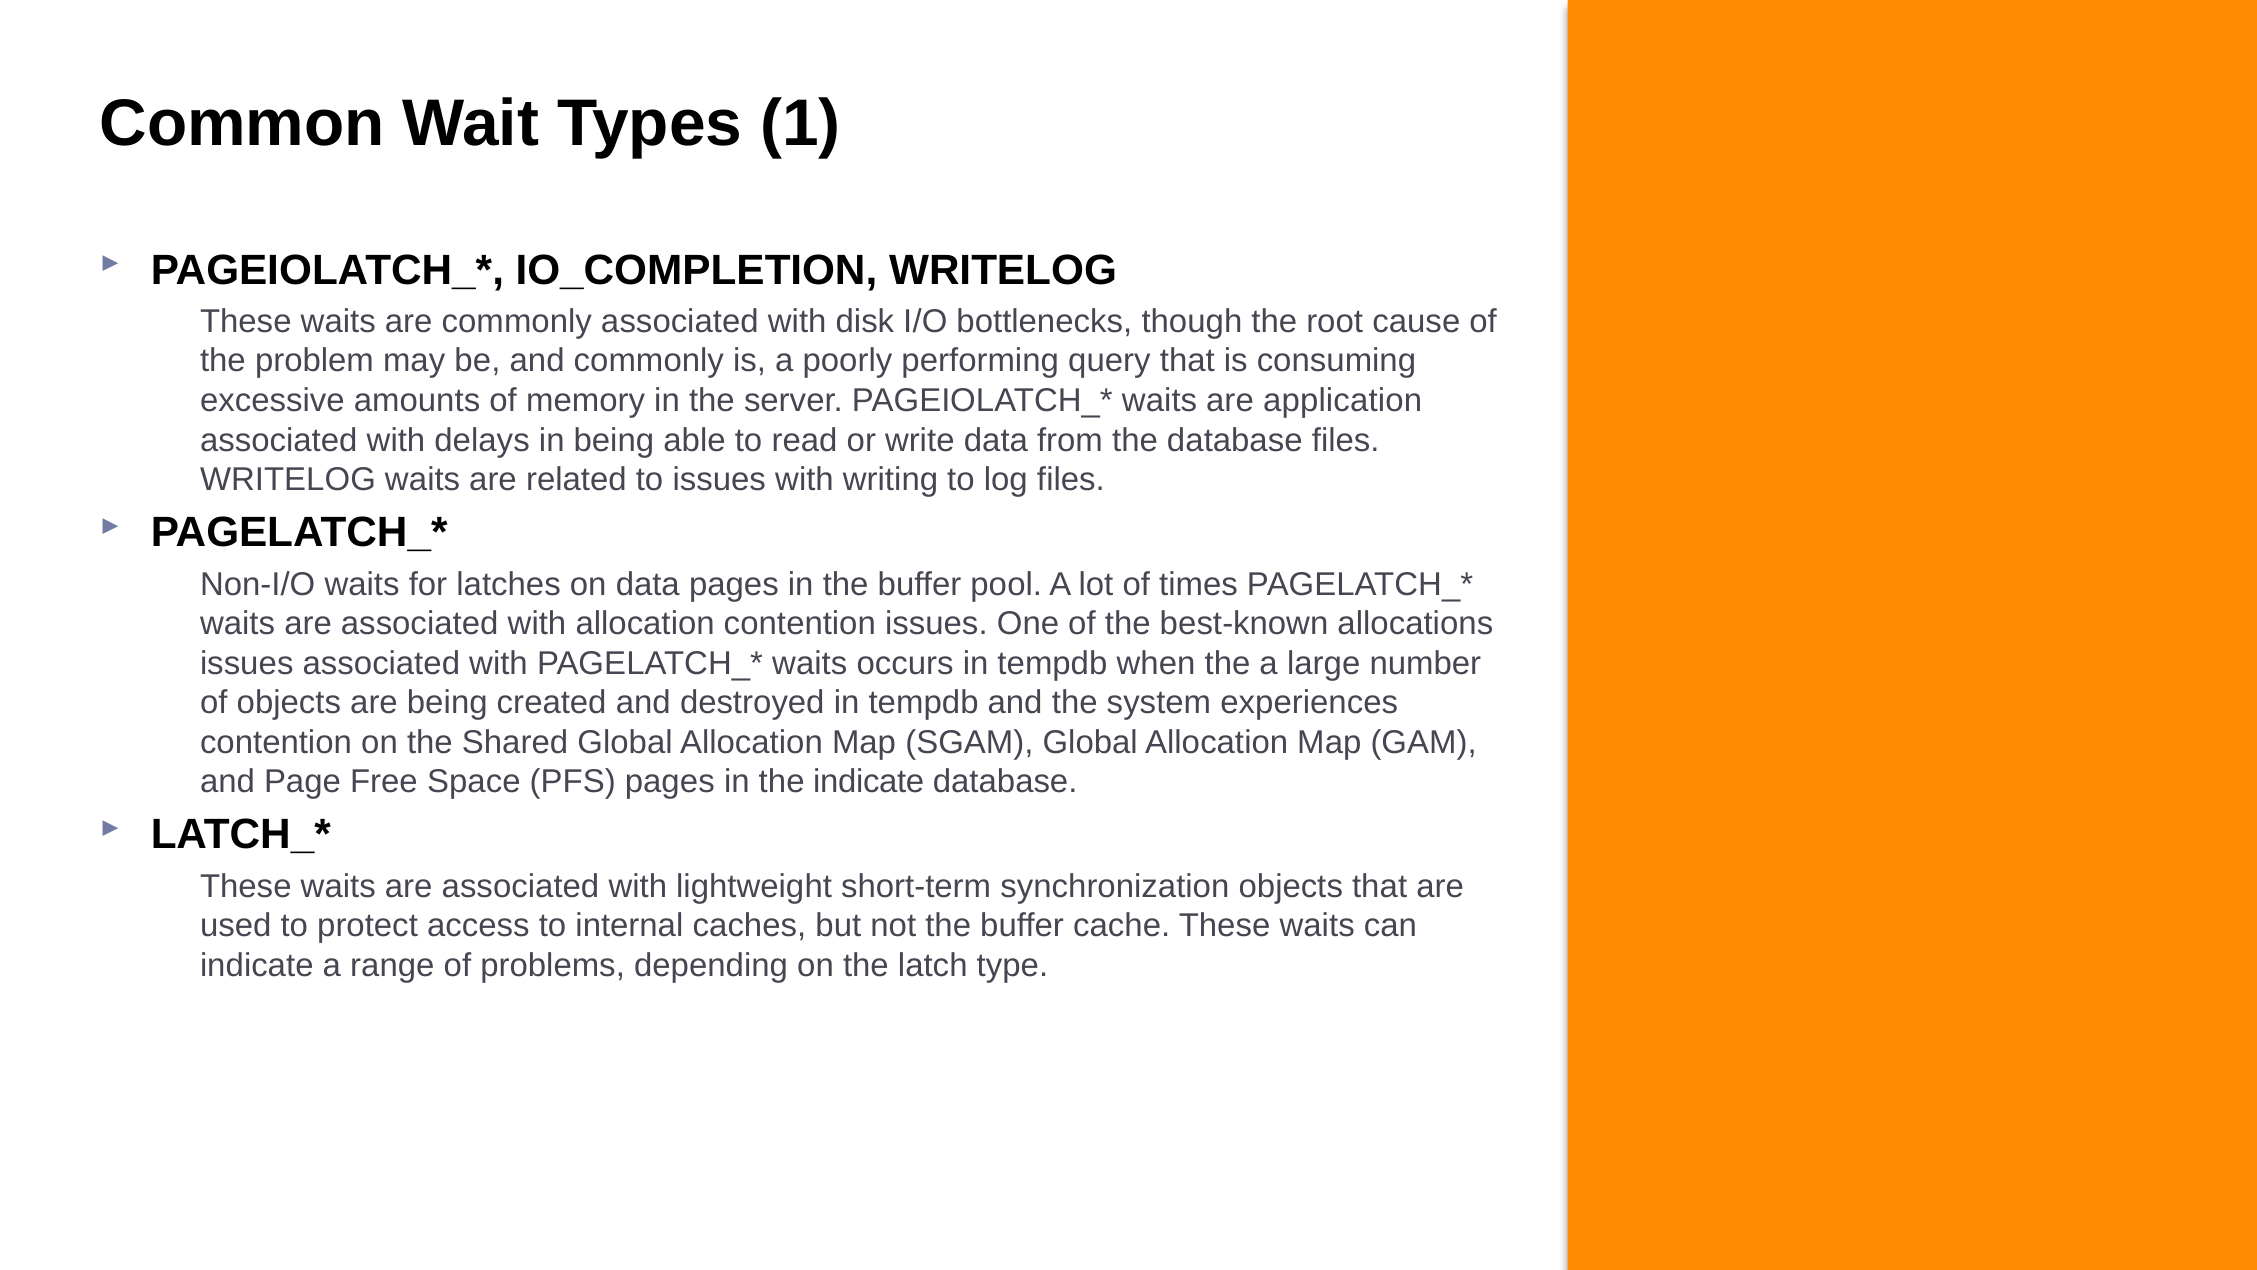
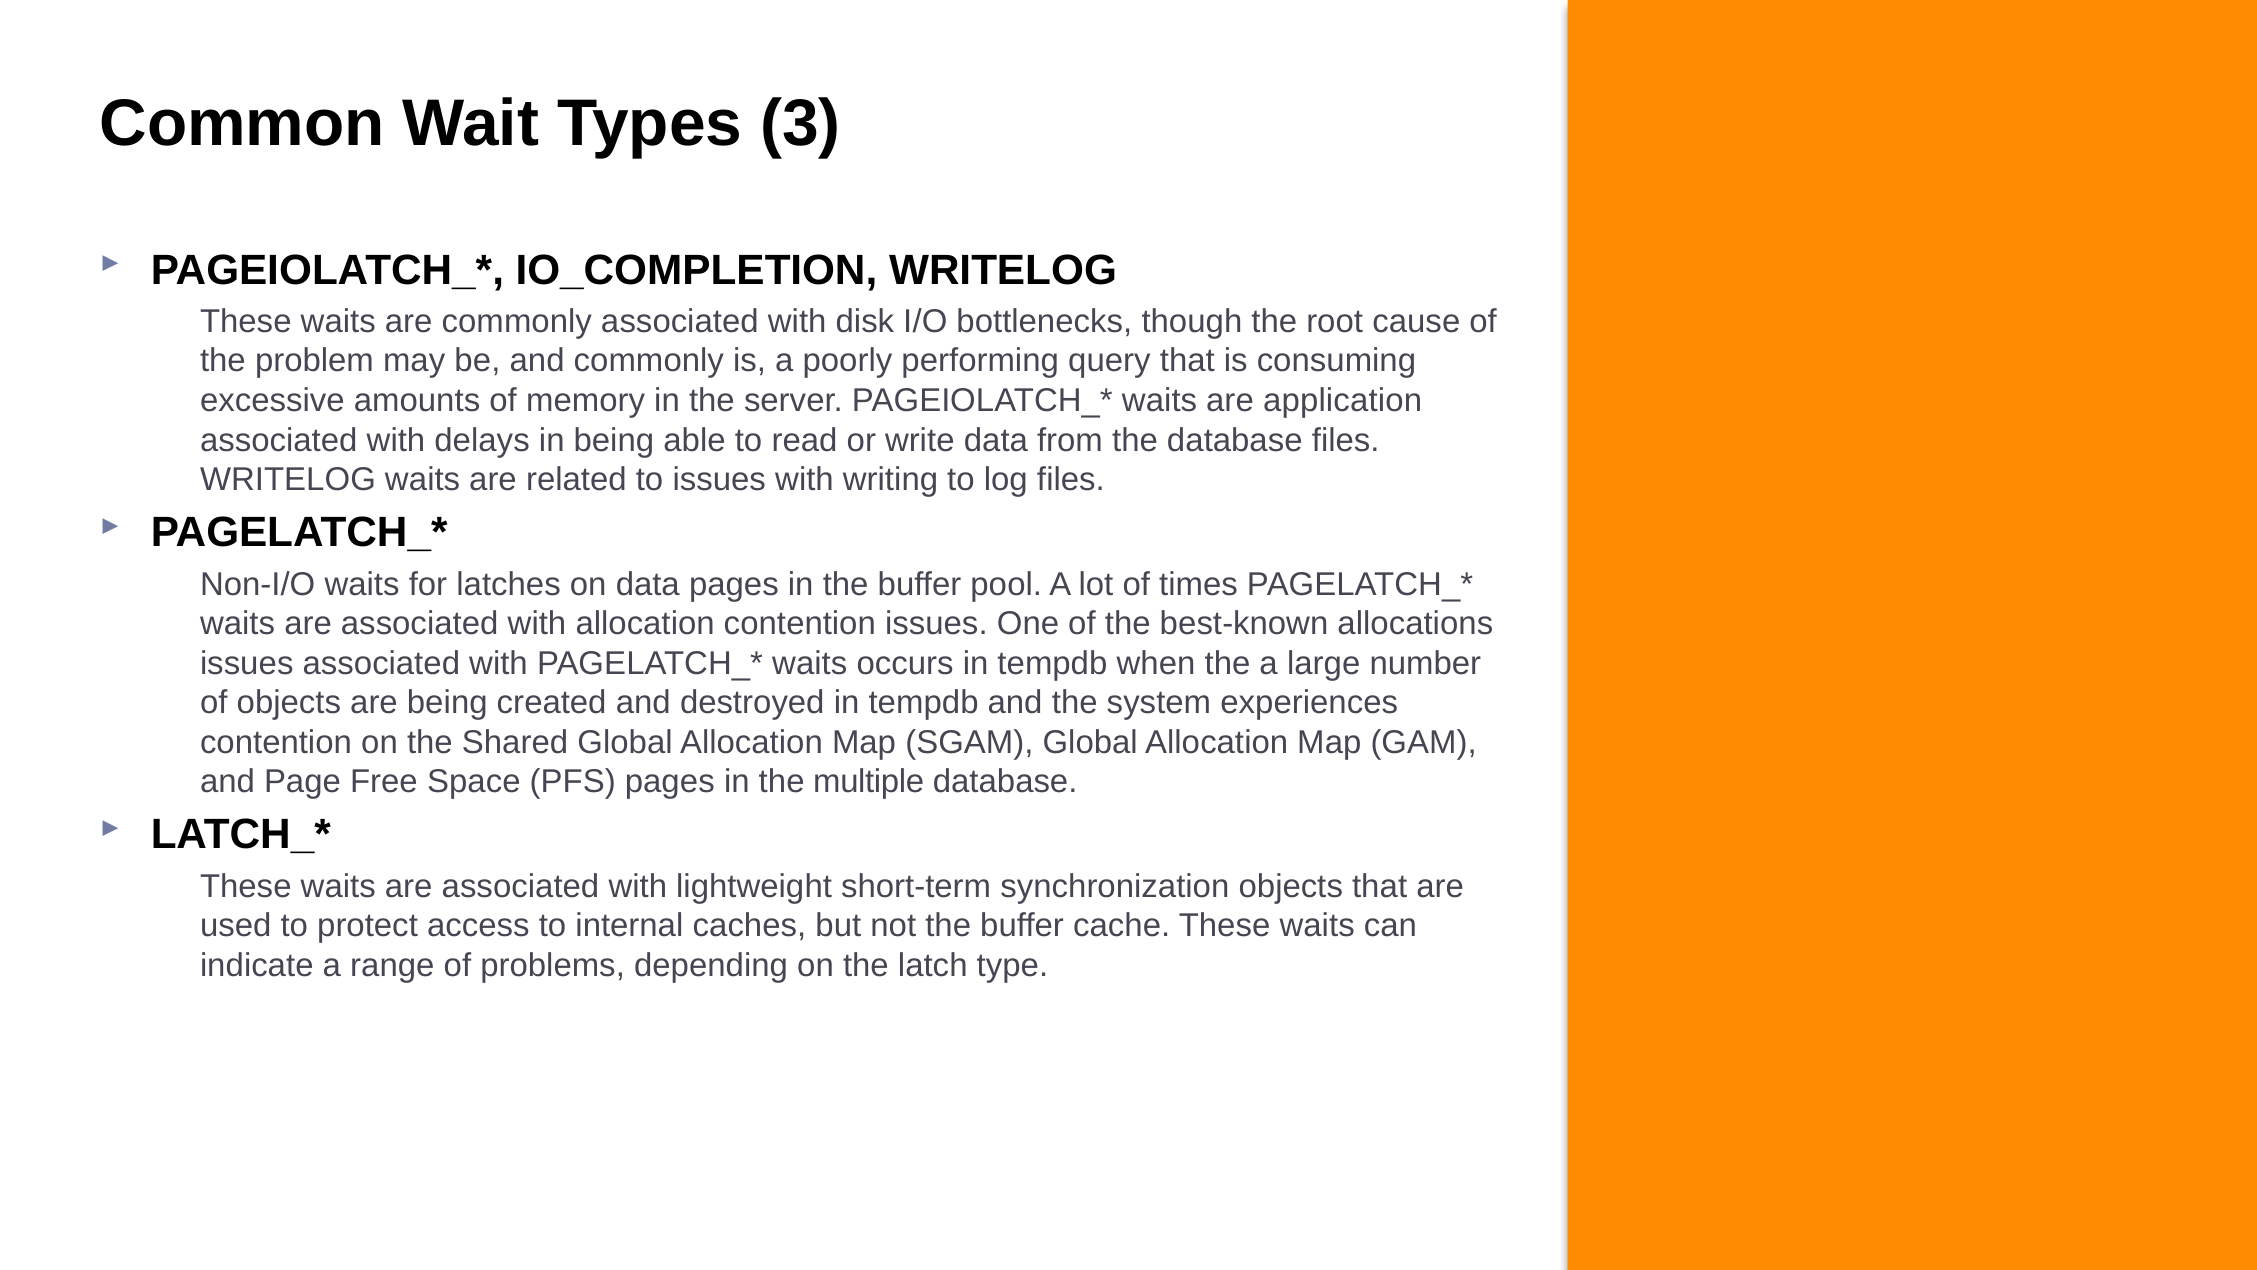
1: 1 -> 3
the indicate: indicate -> multiple
